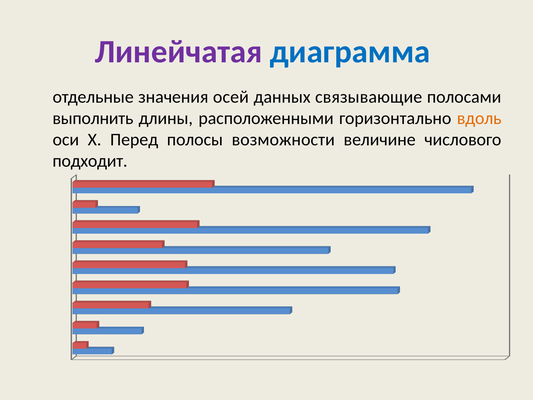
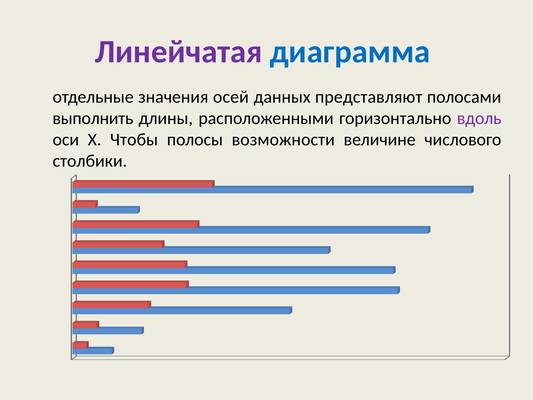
связывающие: связывающие -> представляют
вдоль colour: orange -> purple
Перед: Перед -> Чтобы
подходит: подходит -> столбики
